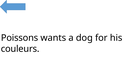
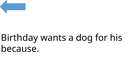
Poissons: Poissons -> Birthday
couleurs: couleurs -> because
